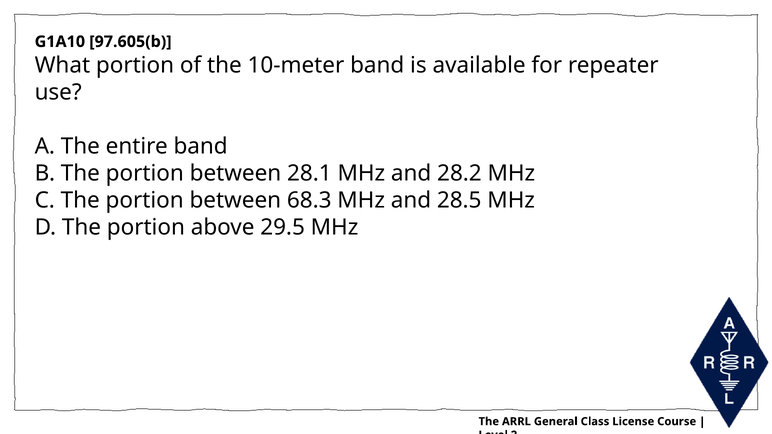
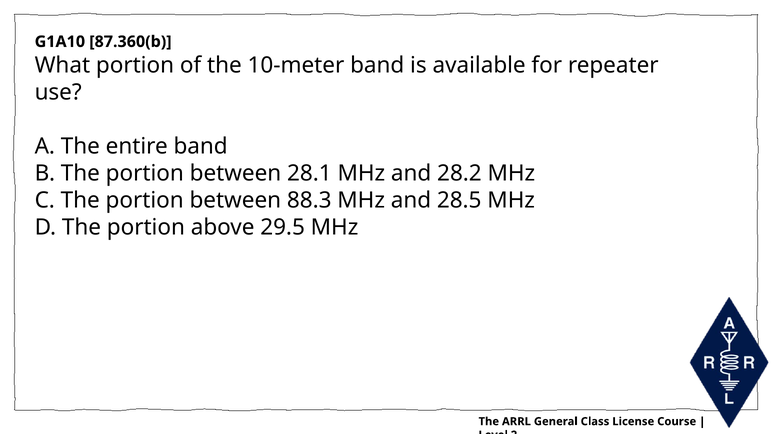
97.605(b: 97.605(b -> 87.360(b
68.3: 68.3 -> 88.3
